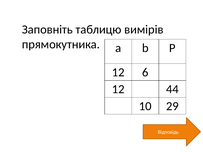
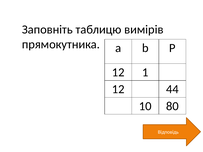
6: 6 -> 1
29: 29 -> 80
